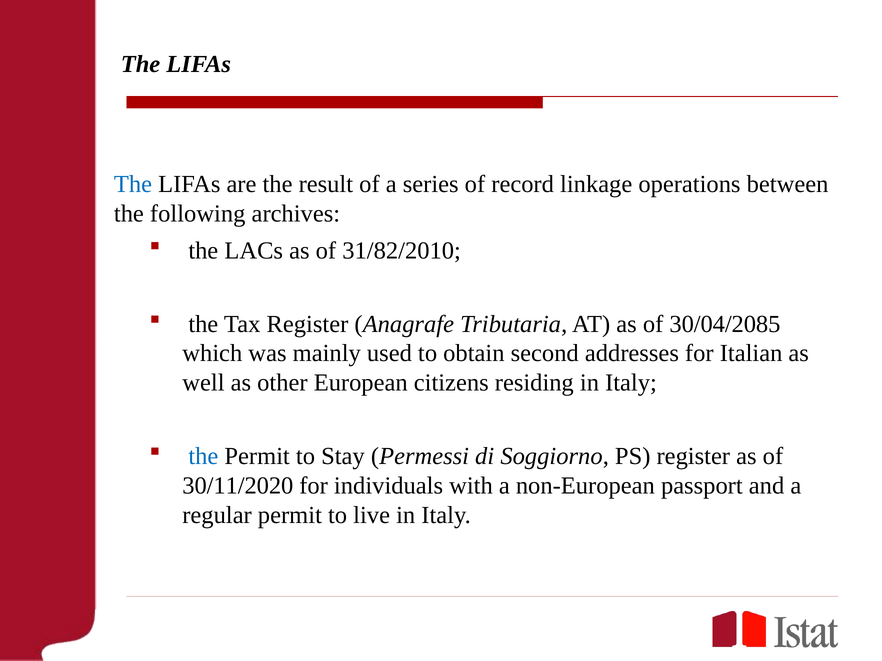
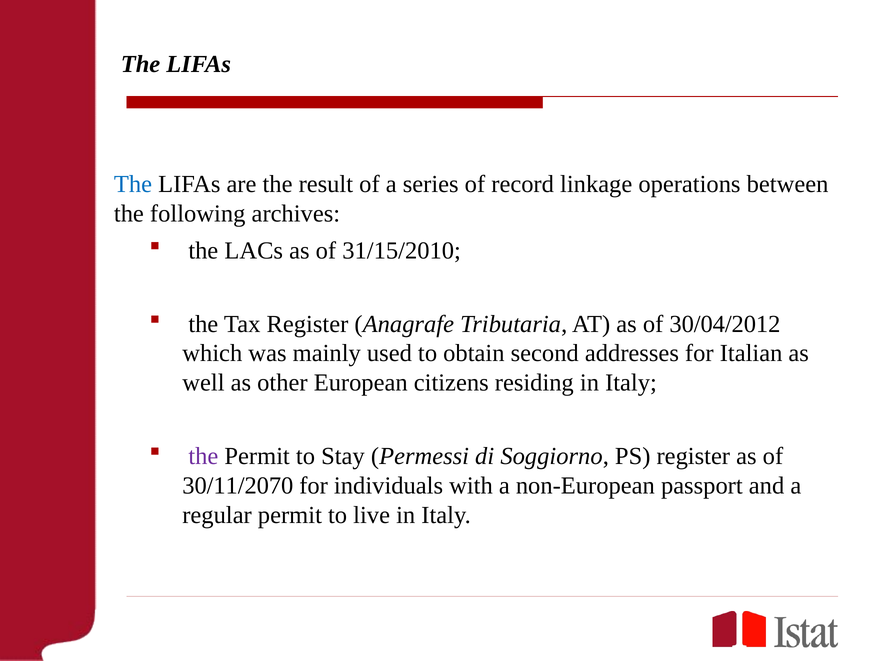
31/82/2010: 31/82/2010 -> 31/15/2010
30/04/2085: 30/04/2085 -> 30/04/2012
the at (203, 457) colour: blue -> purple
30/11/2020: 30/11/2020 -> 30/11/2070
